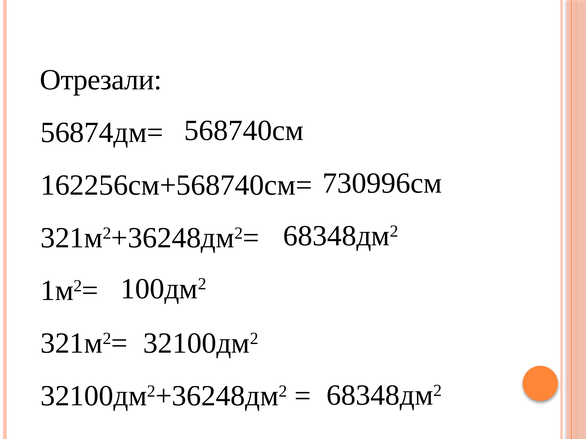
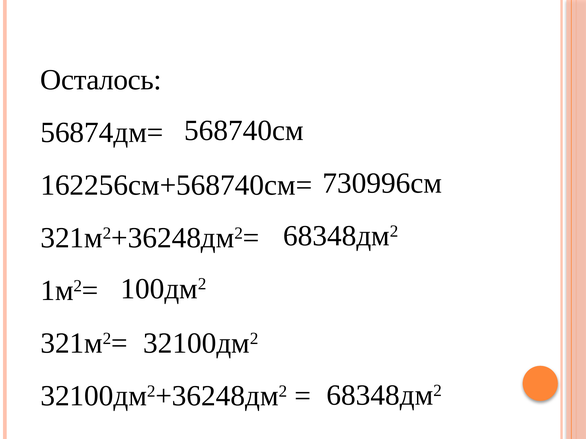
Отрезали: Отрезали -> Осталось
